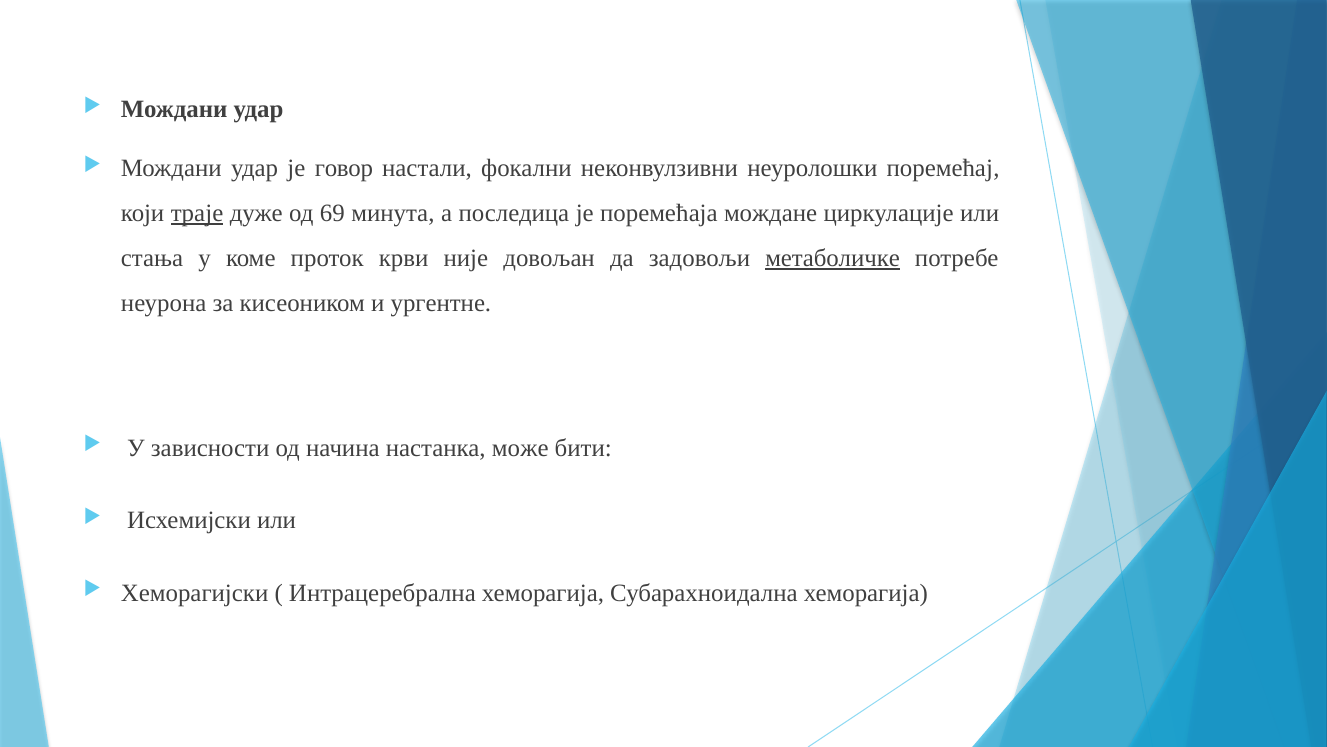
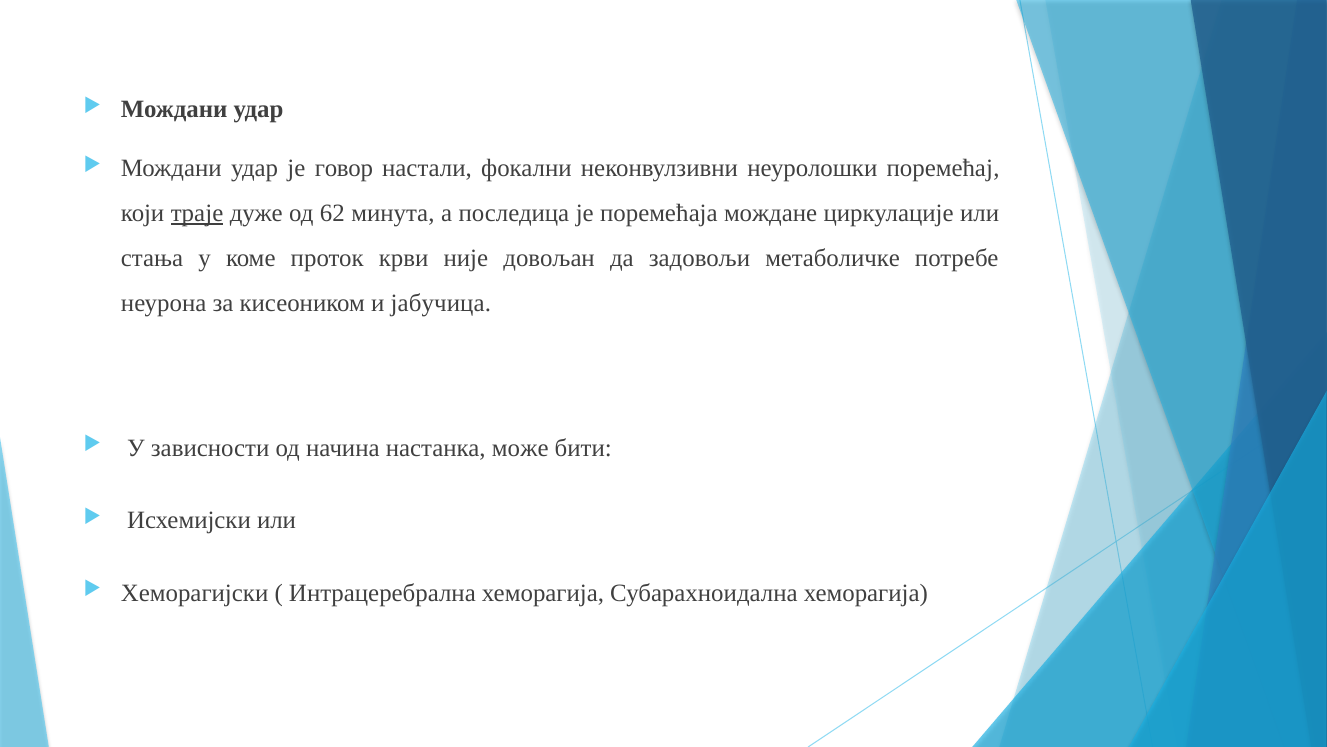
69: 69 -> 62
метаболичке underline: present -> none
ургентне: ургентне -> јабучица
